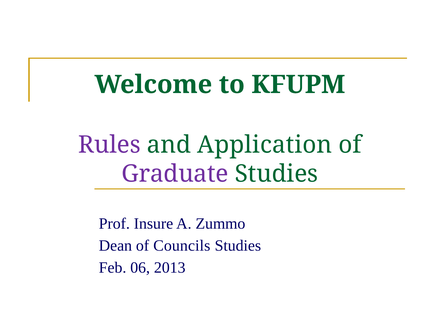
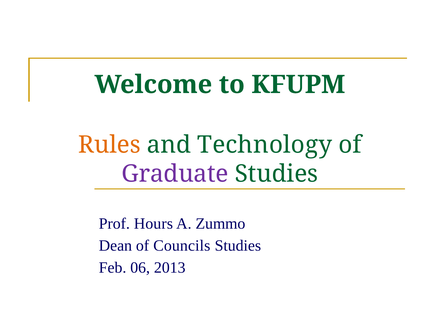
Rules colour: purple -> orange
Application: Application -> Technology
Insure: Insure -> Hours
